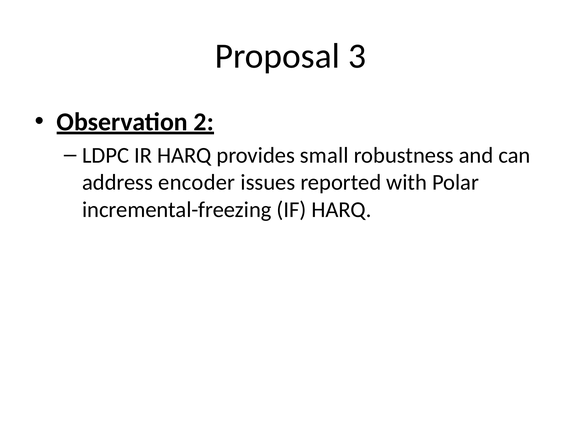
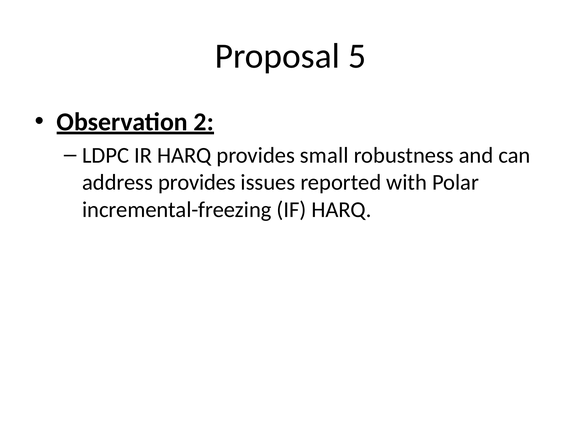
3: 3 -> 5
address encoder: encoder -> provides
